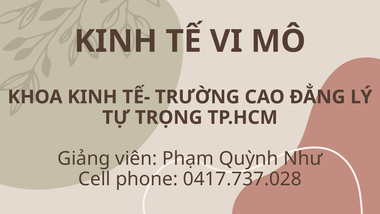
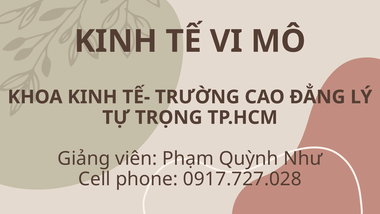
0417.737.028: 0417.737.028 -> 0917.727.028
